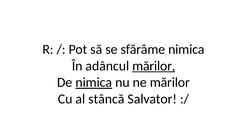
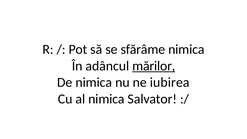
nimica at (94, 82) underline: present -> none
ne mărilor: mărilor -> iubirea
al stâncă: stâncă -> nimica
